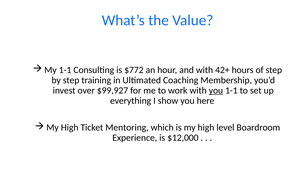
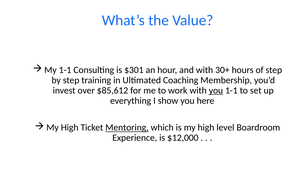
$772: $772 -> $301
42+: 42+ -> 30+
$99,927: $99,927 -> $85,612
Mentoring underline: none -> present
